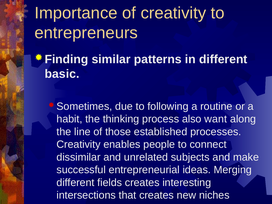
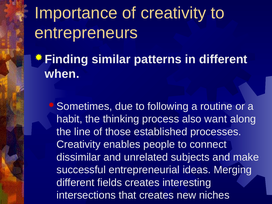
basic: basic -> when
